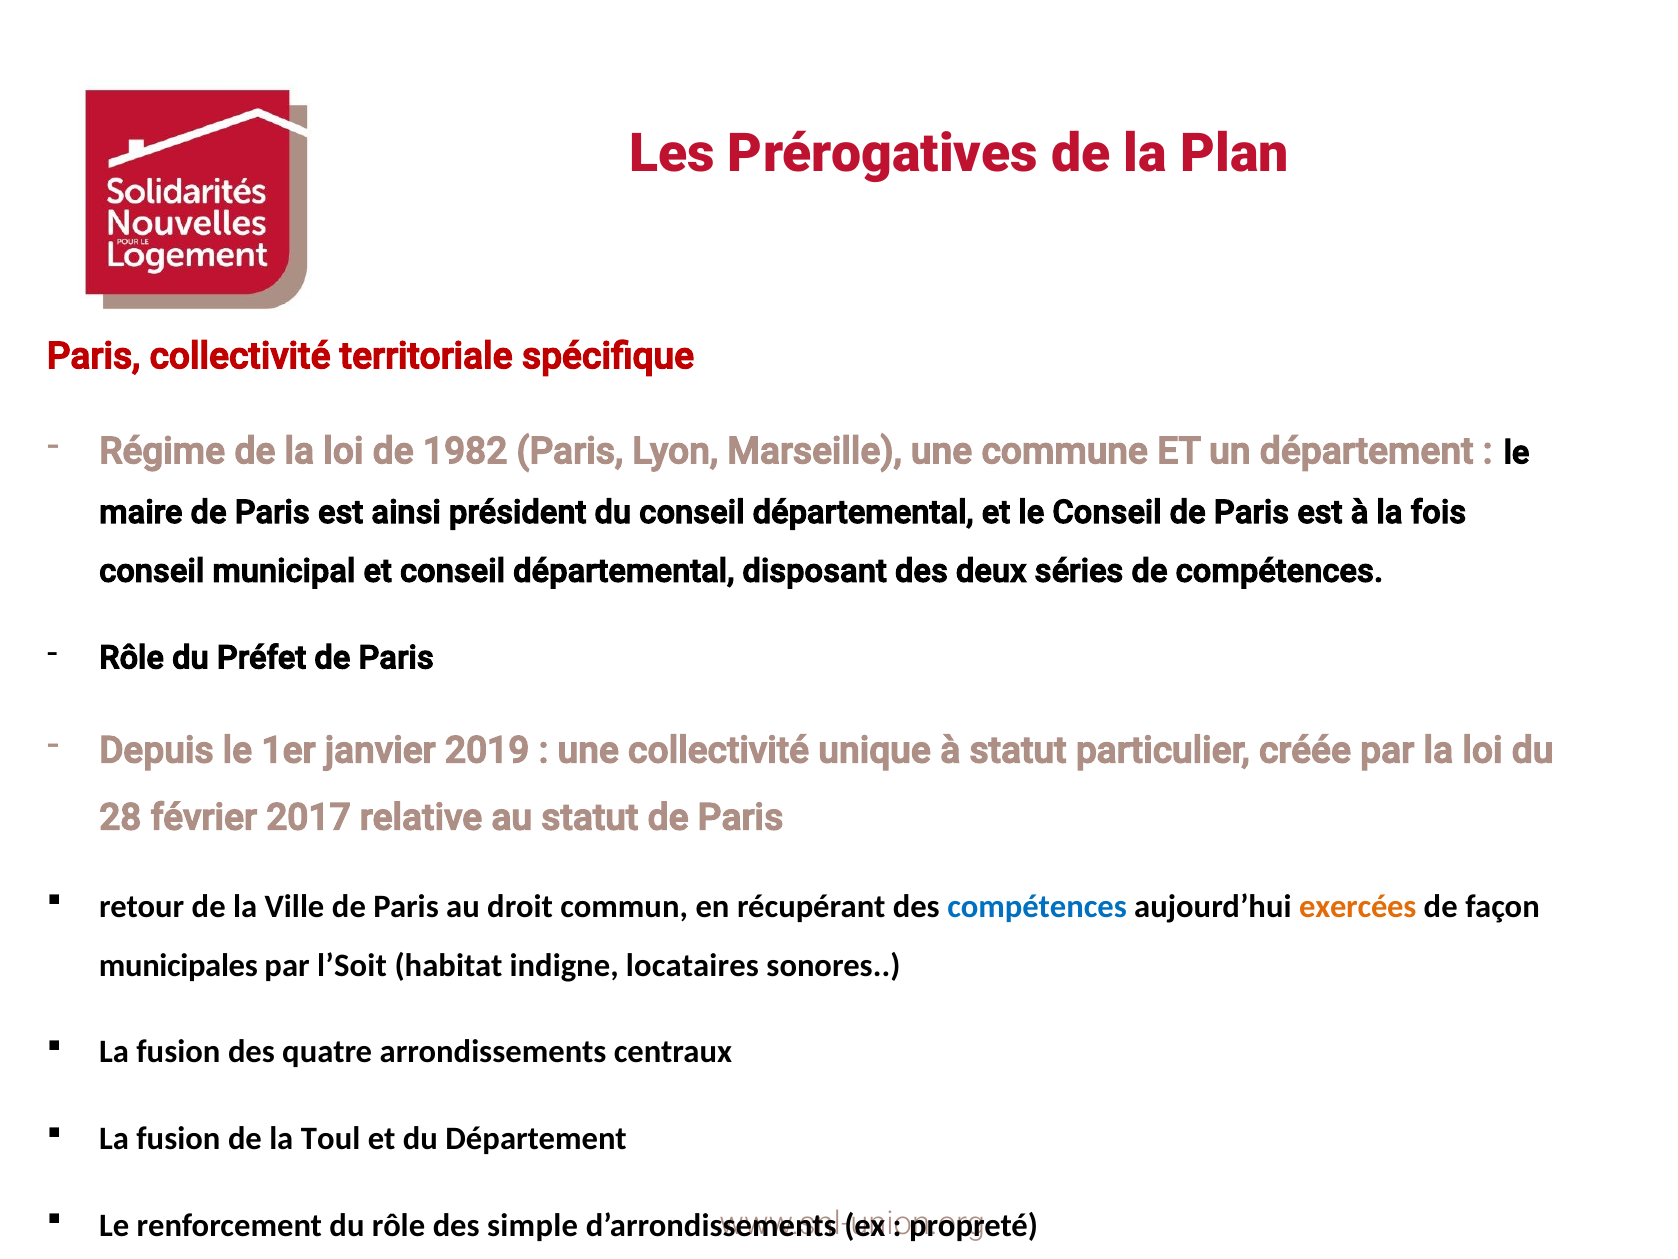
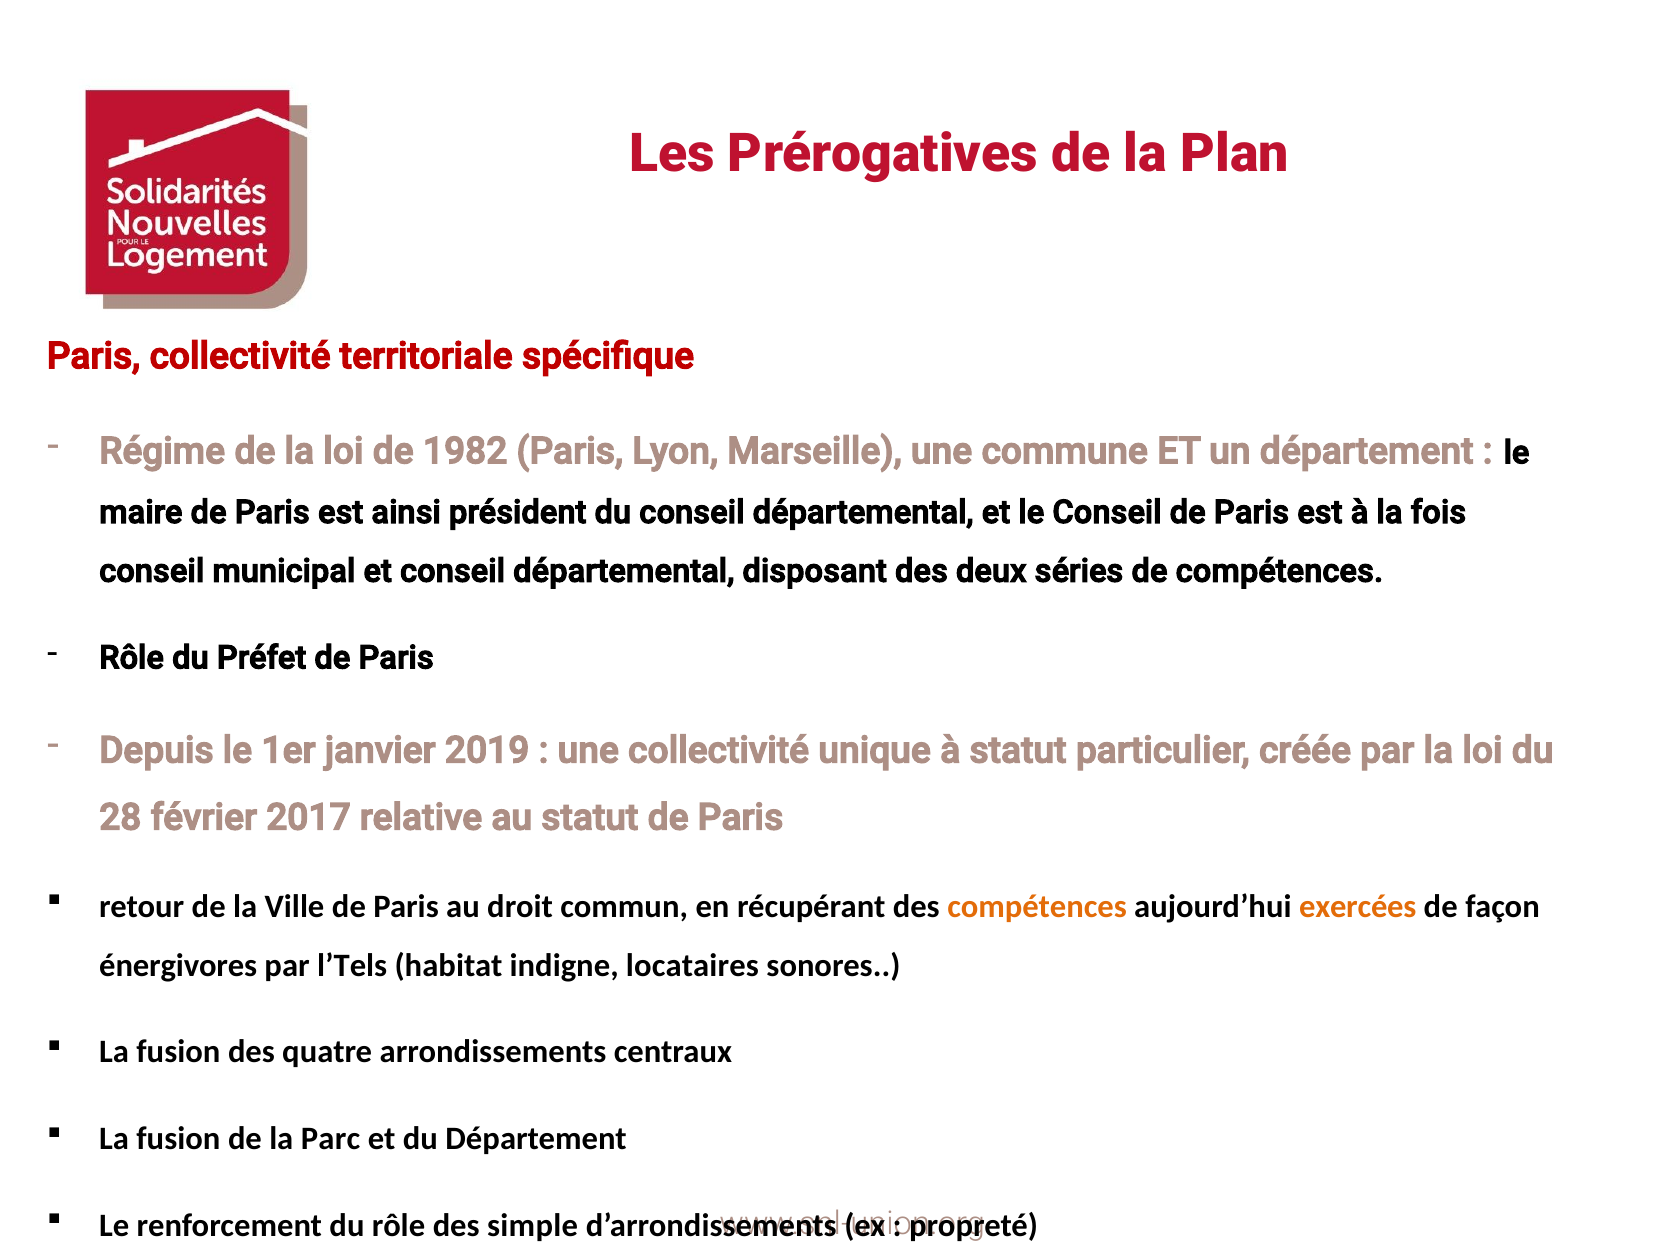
compétences at (1037, 906) colour: blue -> orange
municipales: municipales -> énergivores
l’Soit: l’Soit -> l’Tels
Toul: Toul -> Parc
